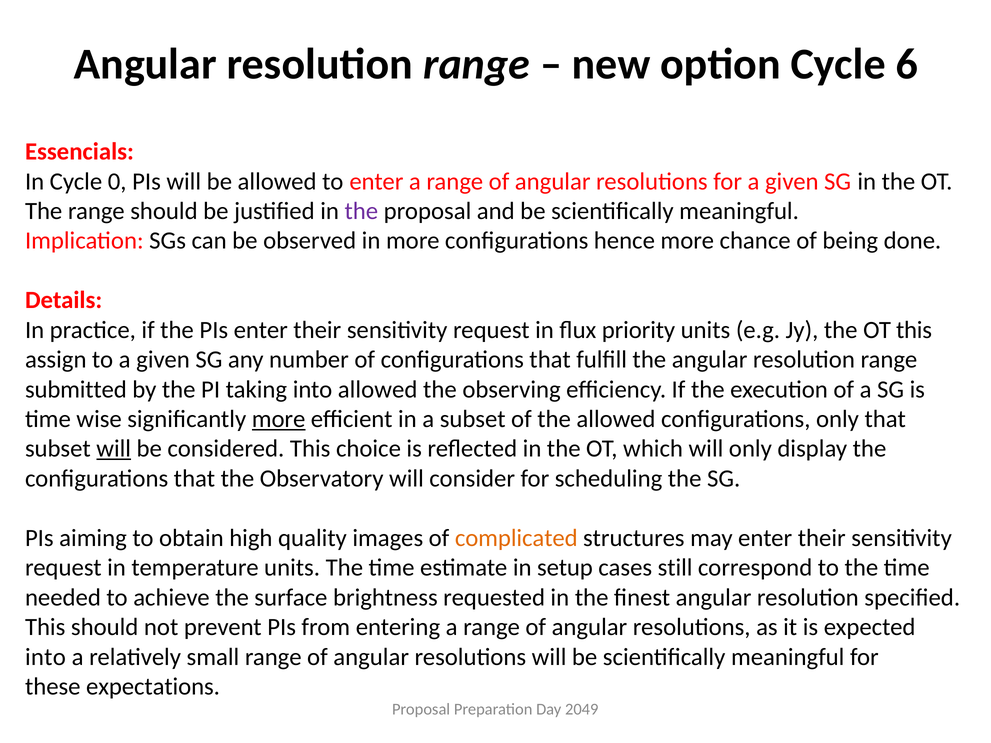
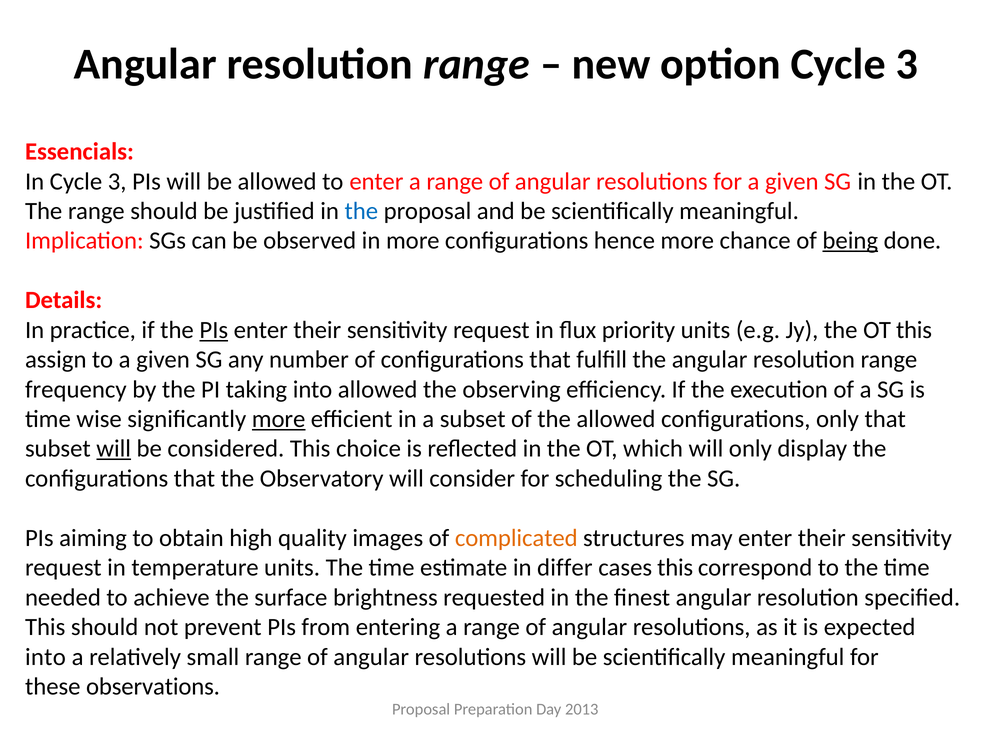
option Cycle 6: 6 -> 3
In Cycle 0: 0 -> 3
the at (361, 211) colour: purple -> blue
being underline: none -> present
PIs at (214, 330) underline: none -> present
submitted: submitted -> frequency
setup: setup -> differ
cases still: still -> this
expectations: expectations -> observations
2049: 2049 -> 2013
